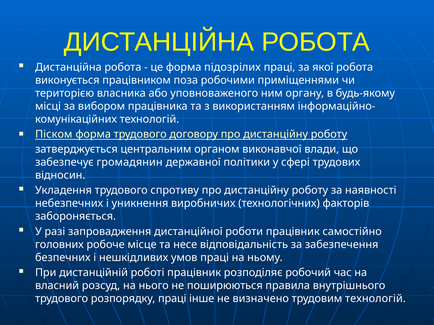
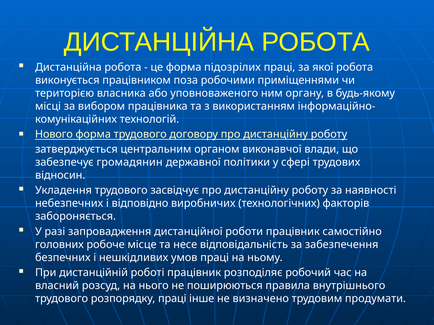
Піском: Піском -> Нового
спротиву: спротиву -> засвідчує
уникнення: уникнення -> відповідно
трудовим технологій: технологій -> продумати
